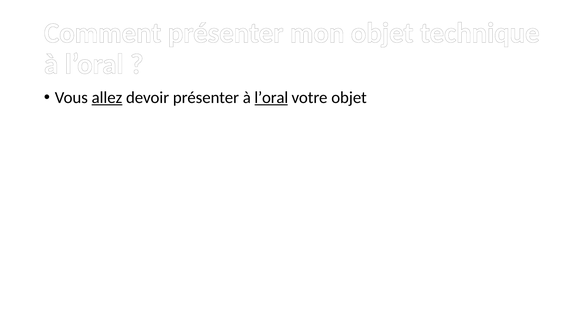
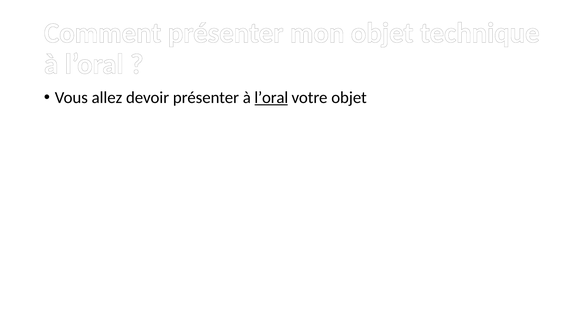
allez underline: present -> none
